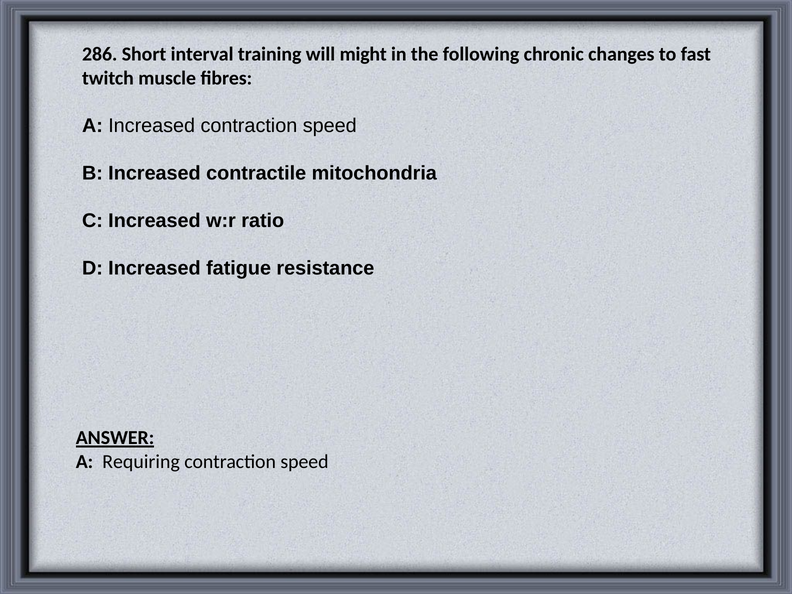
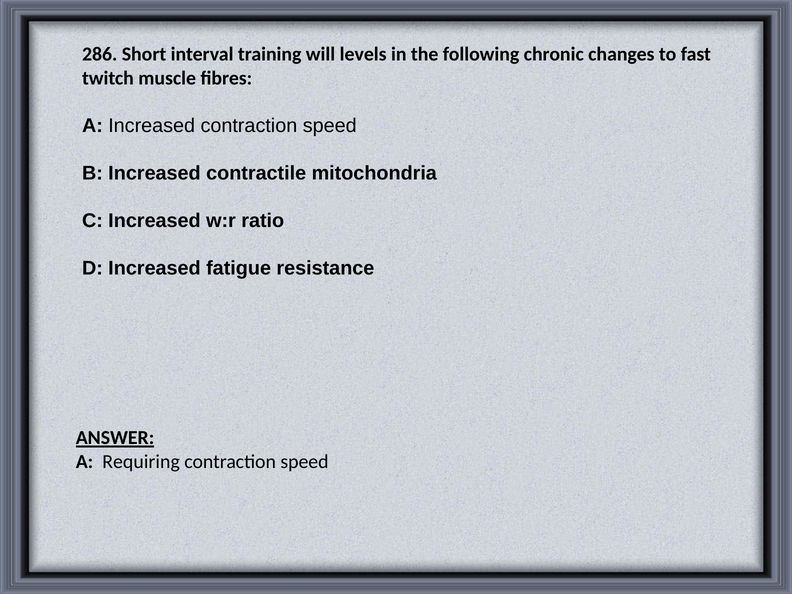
might: might -> levels
